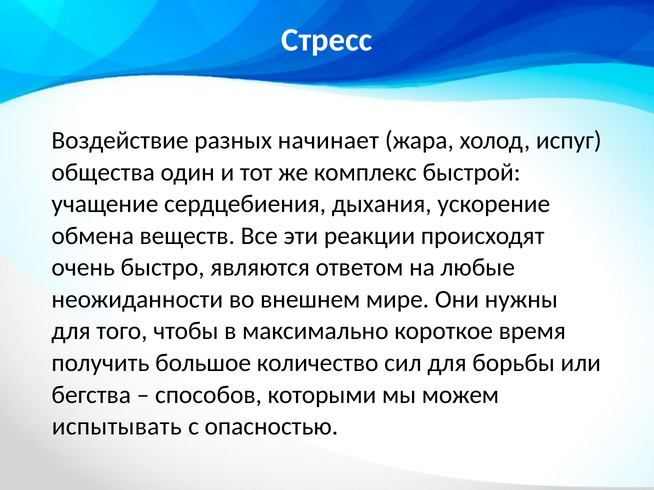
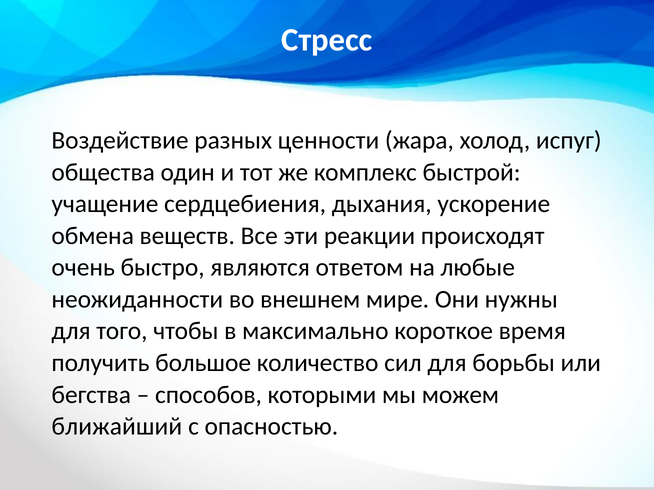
начинает: начинает -> ценности
испытывать: испытывать -> ближайший
